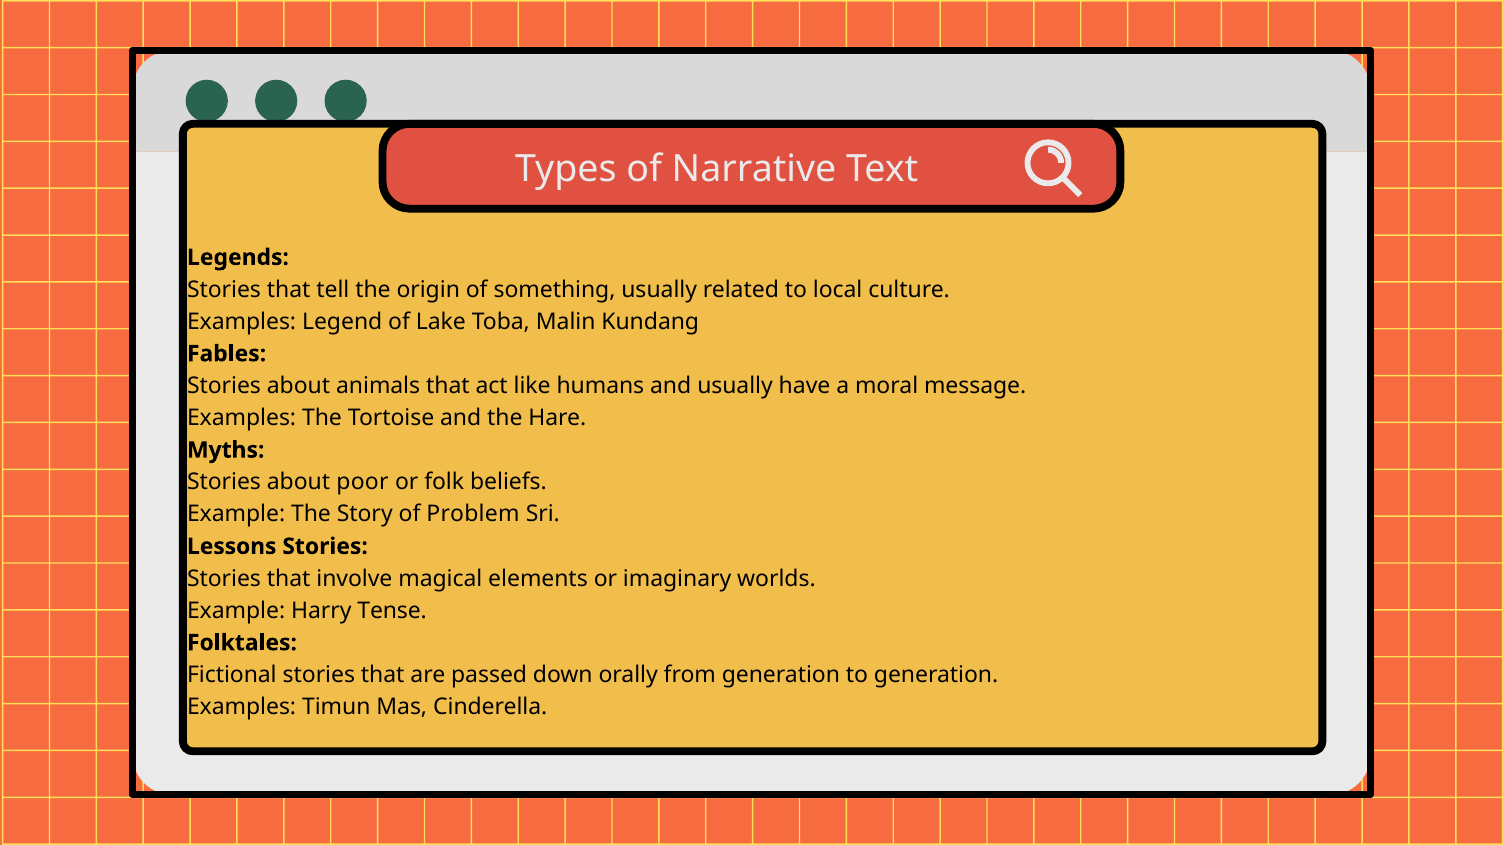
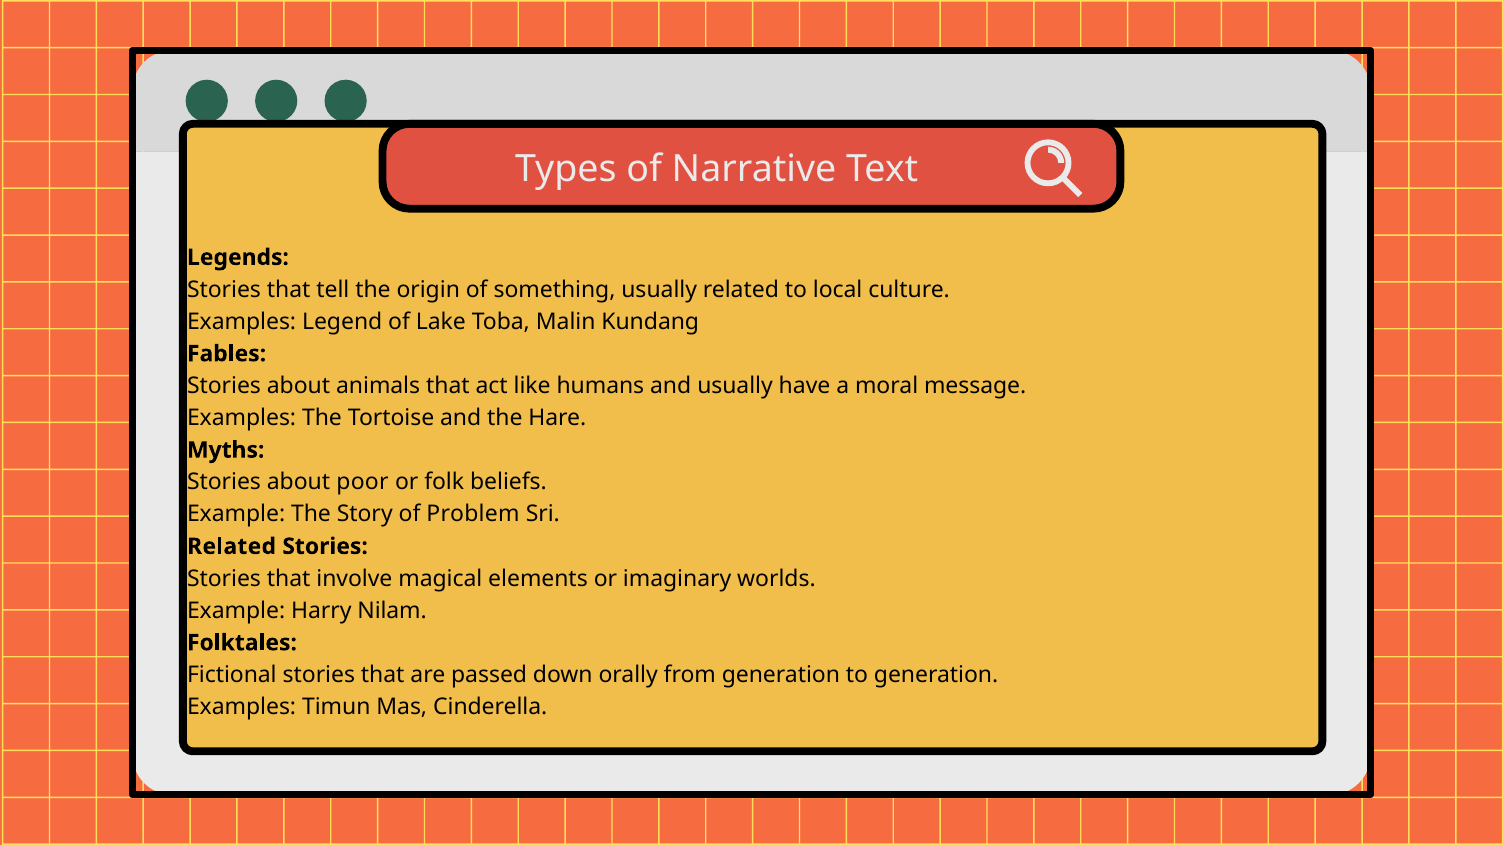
Lessons at (232, 547): Lessons -> Related
Tense: Tense -> Nilam
